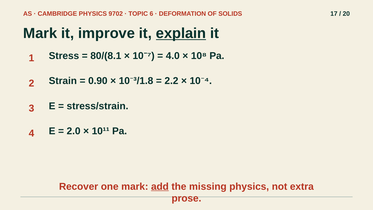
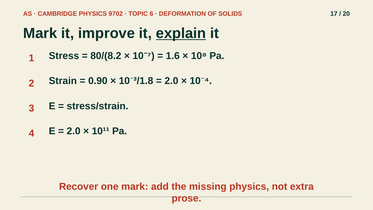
80/(8.1: 80/(8.1 -> 80/(8.2
4.0: 4.0 -> 1.6
2.2 at (171, 81): 2.2 -> 2.0
add underline: present -> none
